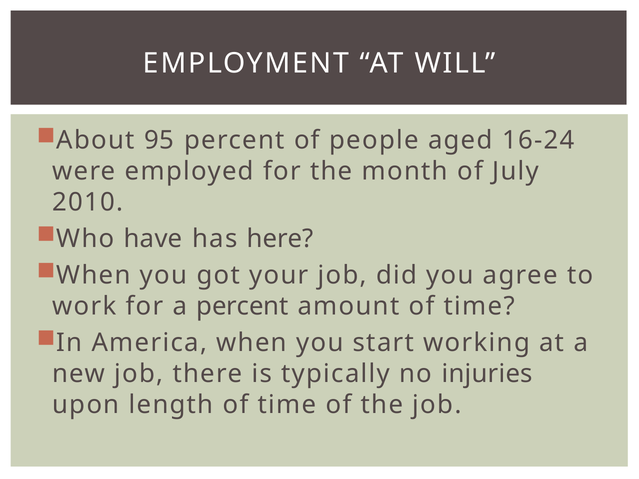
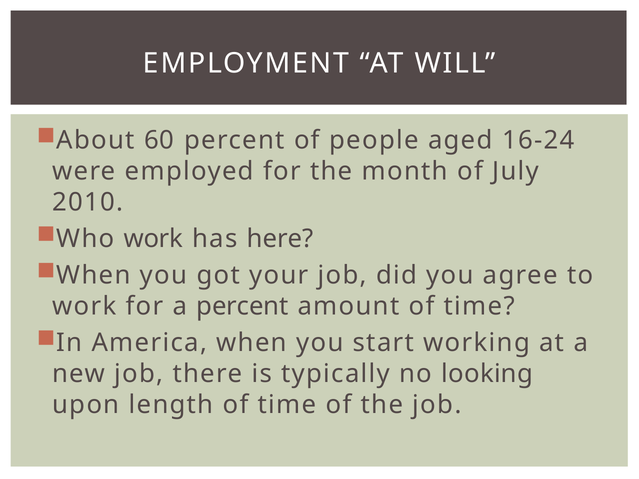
95: 95 -> 60
Who have: have -> work
injuries: injuries -> looking
